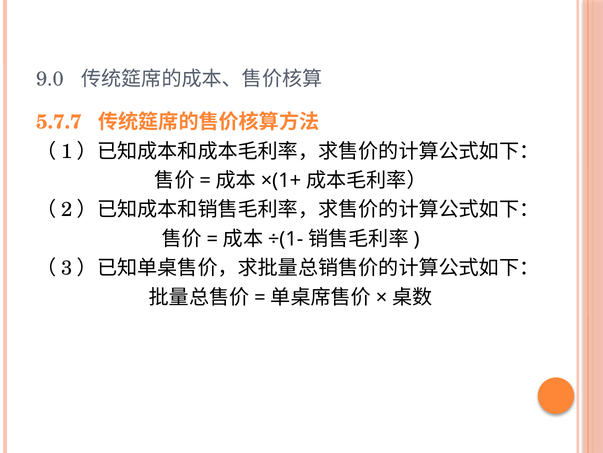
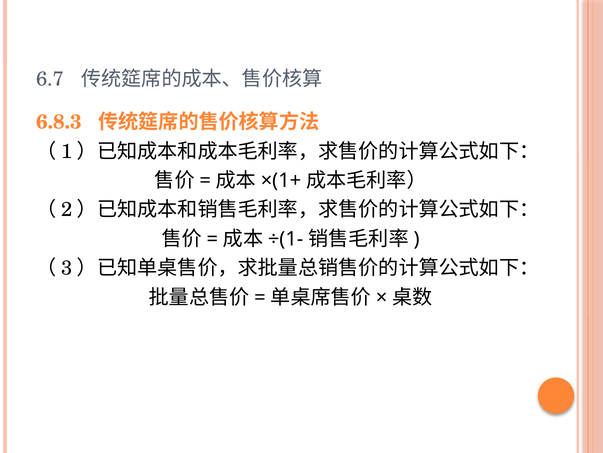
9.0: 9.0 -> 6.7
5.7.7: 5.7.7 -> 6.8.3
